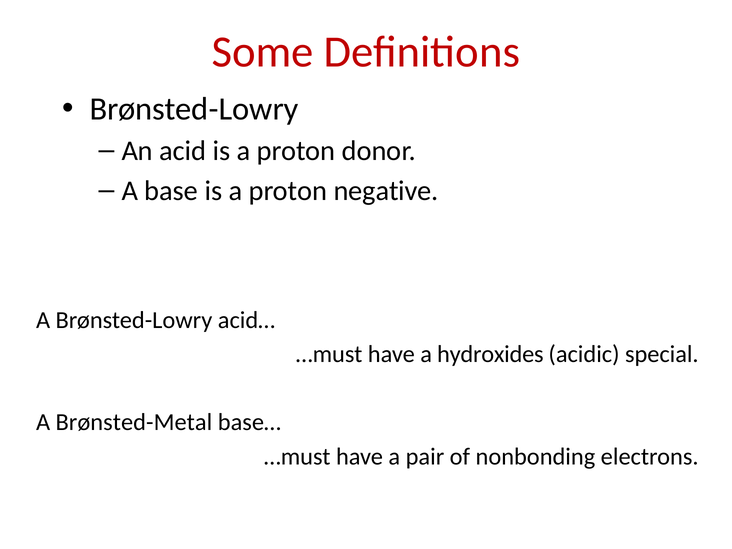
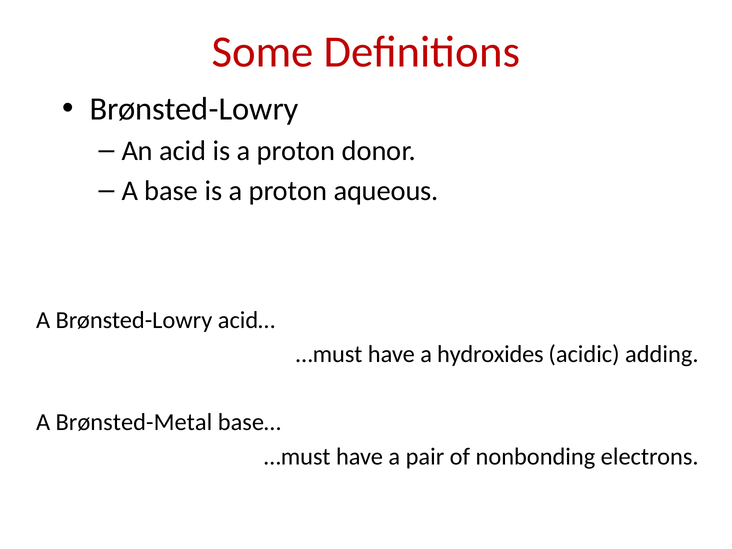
negative: negative -> aqueous
special: special -> adding
